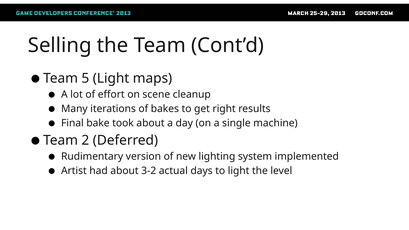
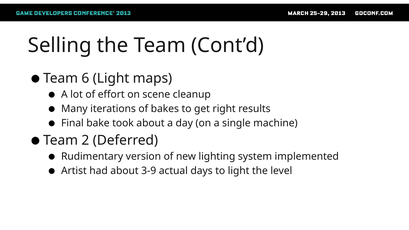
5: 5 -> 6
3-2: 3-2 -> 3-9
